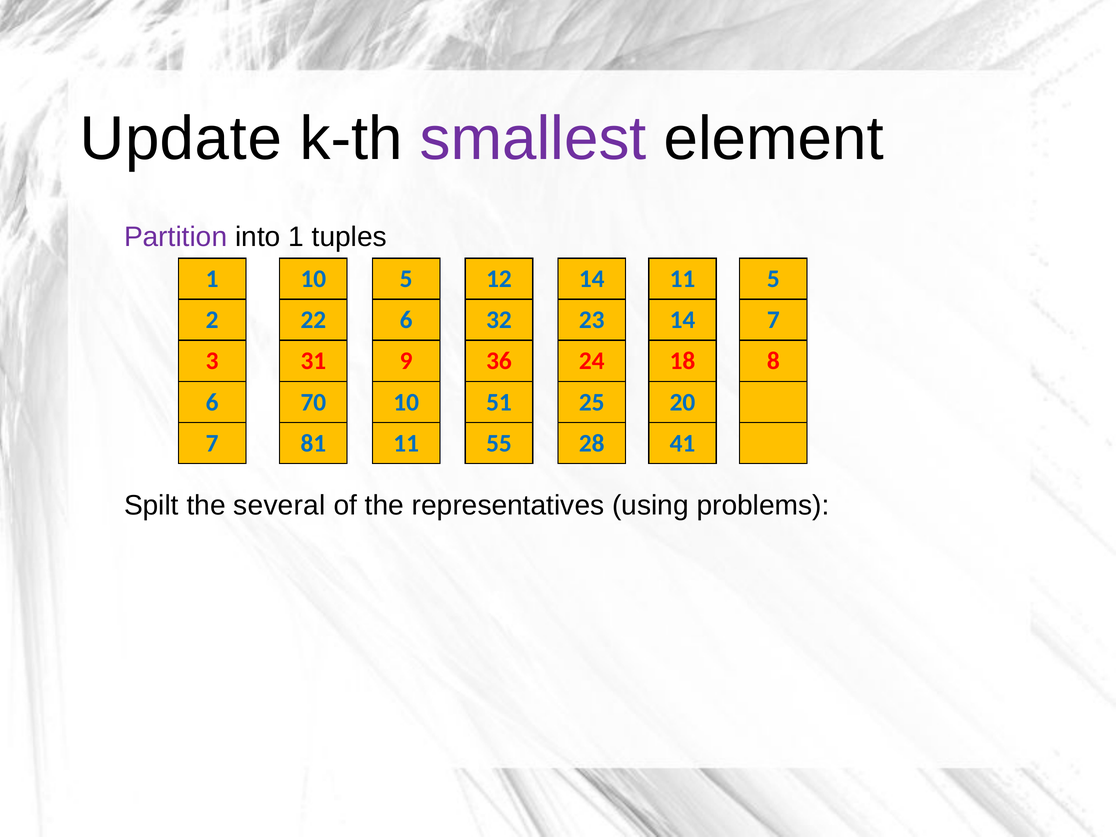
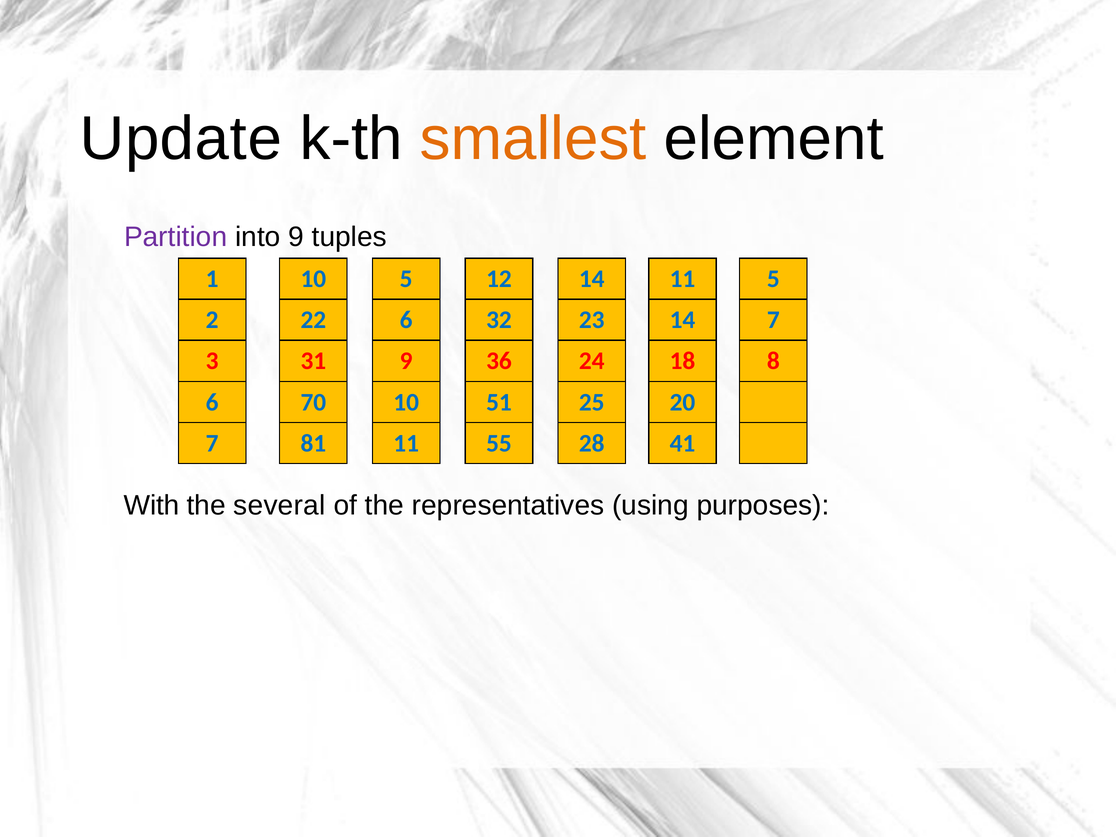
smallest colour: purple -> orange
into 1: 1 -> 9
Spilt: Spilt -> With
problems: problems -> purposes
